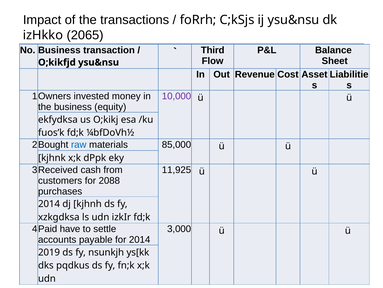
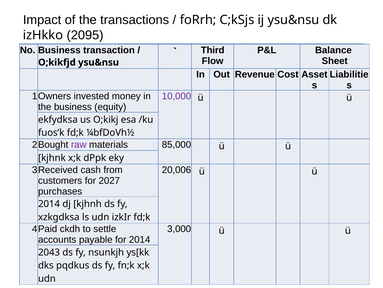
2065: 2065 -> 2095
raw colour: blue -> purple
11,925: 11,925 -> 20,006
2088: 2088 -> 2027
have: have -> ckdh
2019: 2019 -> 2043
